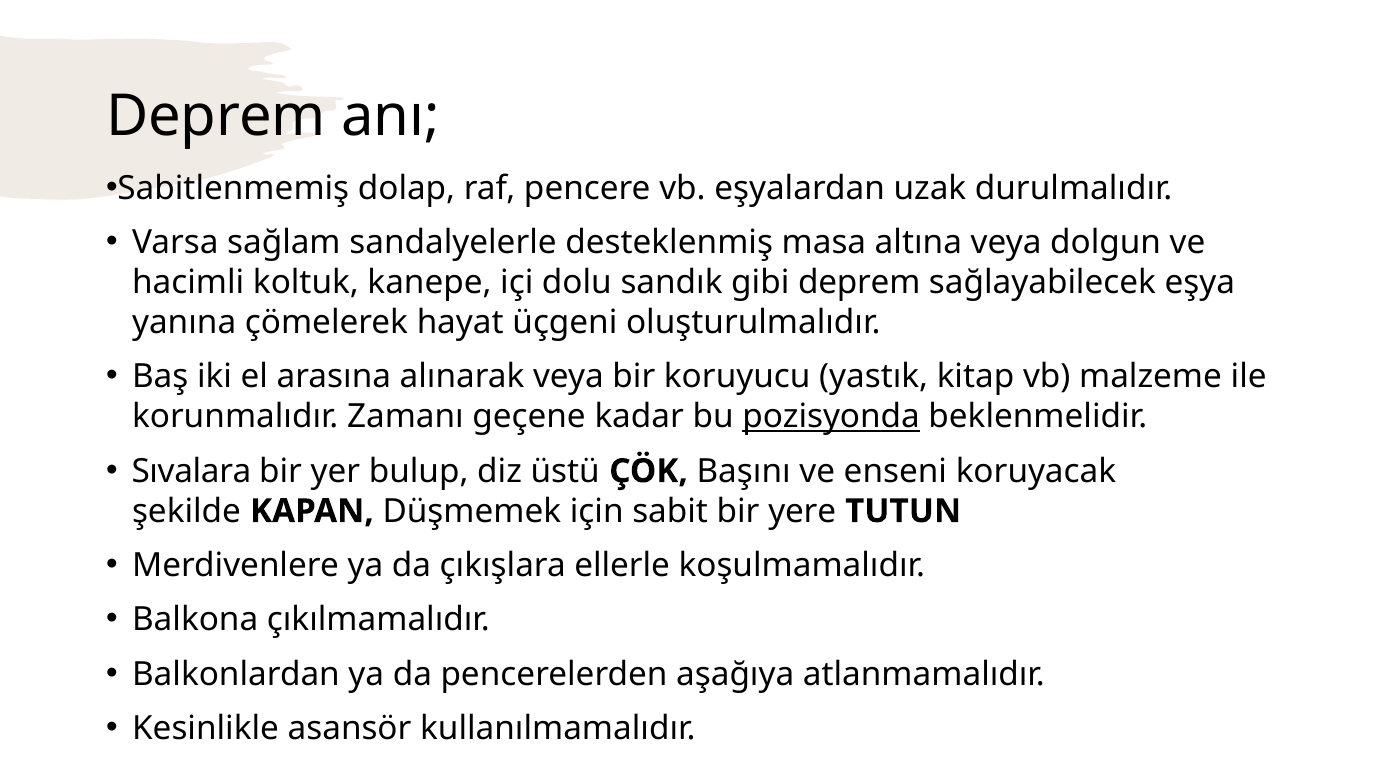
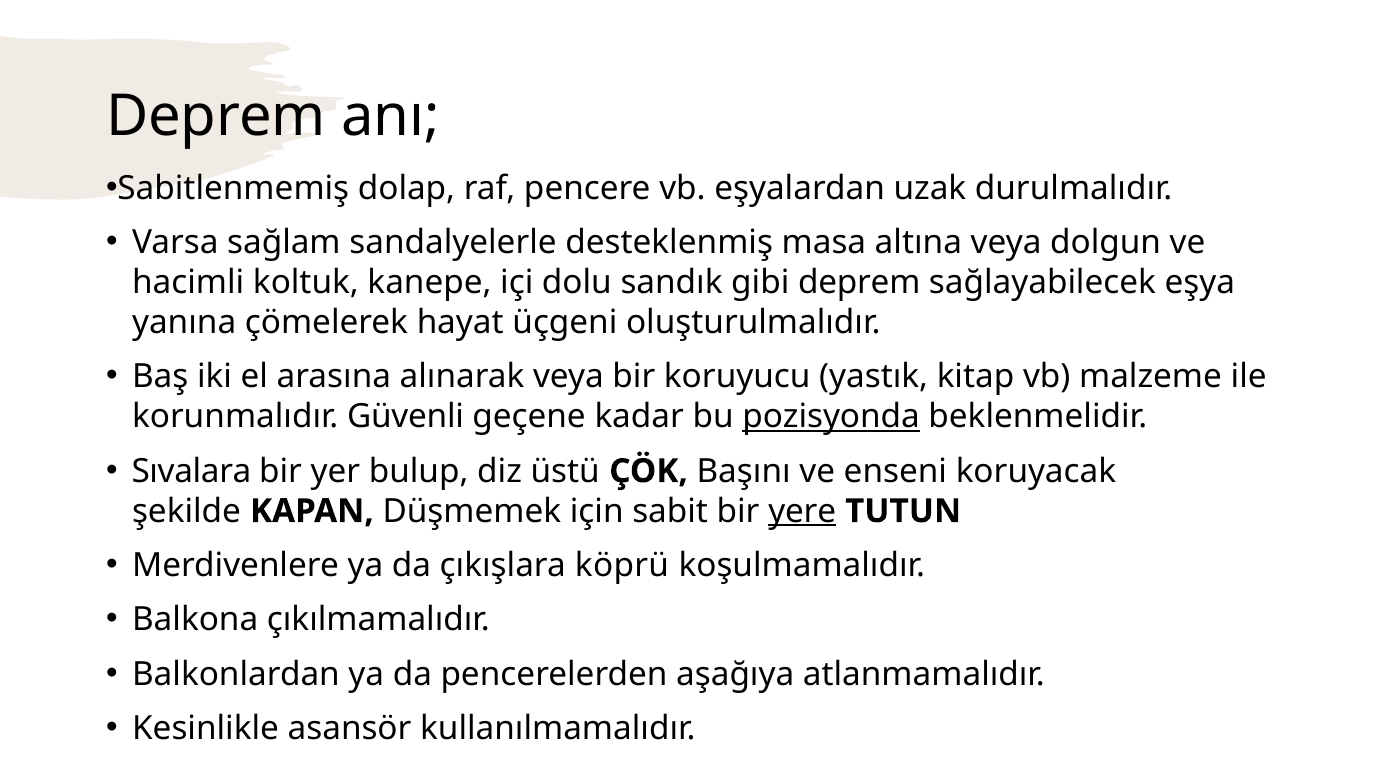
Zamanı: Zamanı -> Güvenli
yere underline: none -> present
ellerle: ellerle -> köprü
